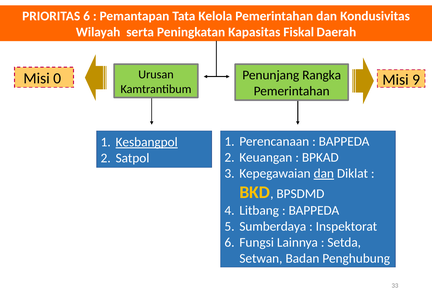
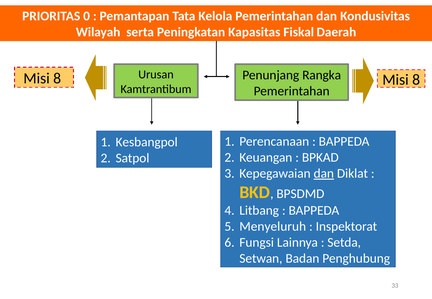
PRIORITAS 6: 6 -> 0
0 at (57, 78): 0 -> 8
9 at (416, 80): 9 -> 8
Kesbangpol underline: present -> none
Sumberdaya: Sumberdaya -> Menyeluruh
